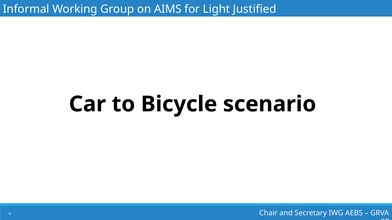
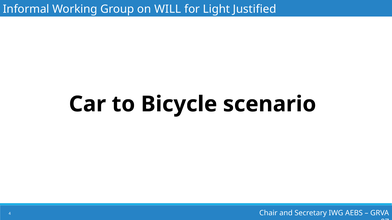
AIMS: AIMS -> WILL
